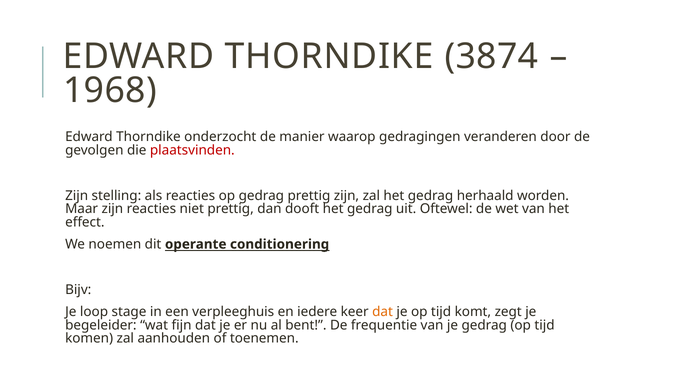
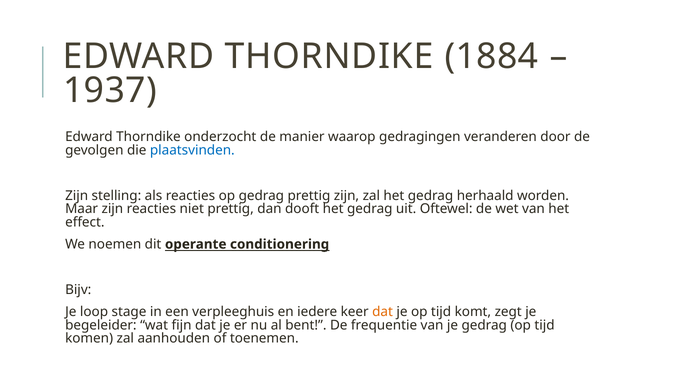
3874: 3874 -> 1884
1968: 1968 -> 1937
plaatsvinden colour: red -> blue
